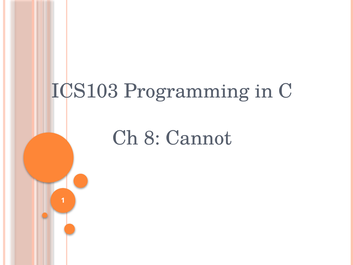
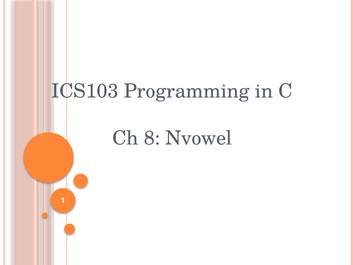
Cannot: Cannot -> Nvowel
